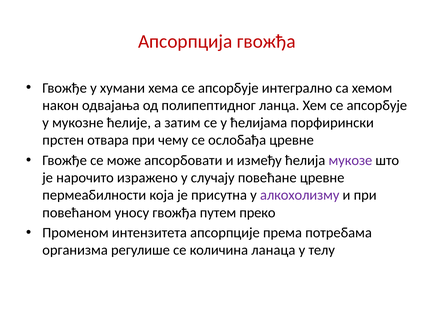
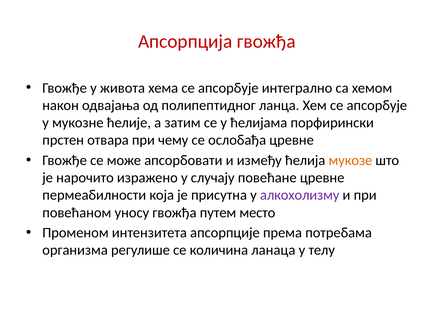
хумани: хумани -> живота
мукозе colour: purple -> orange
преко: преко -> место
